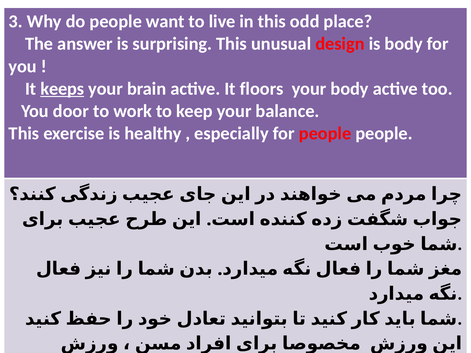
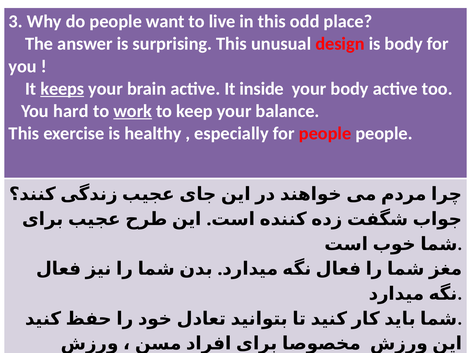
floors: floors -> inside
door: door -> hard
work underline: none -> present
